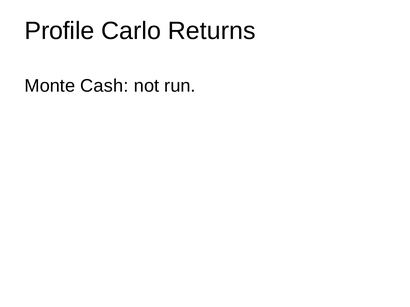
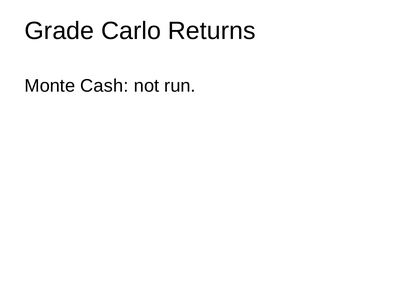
Profile: Profile -> Grade
